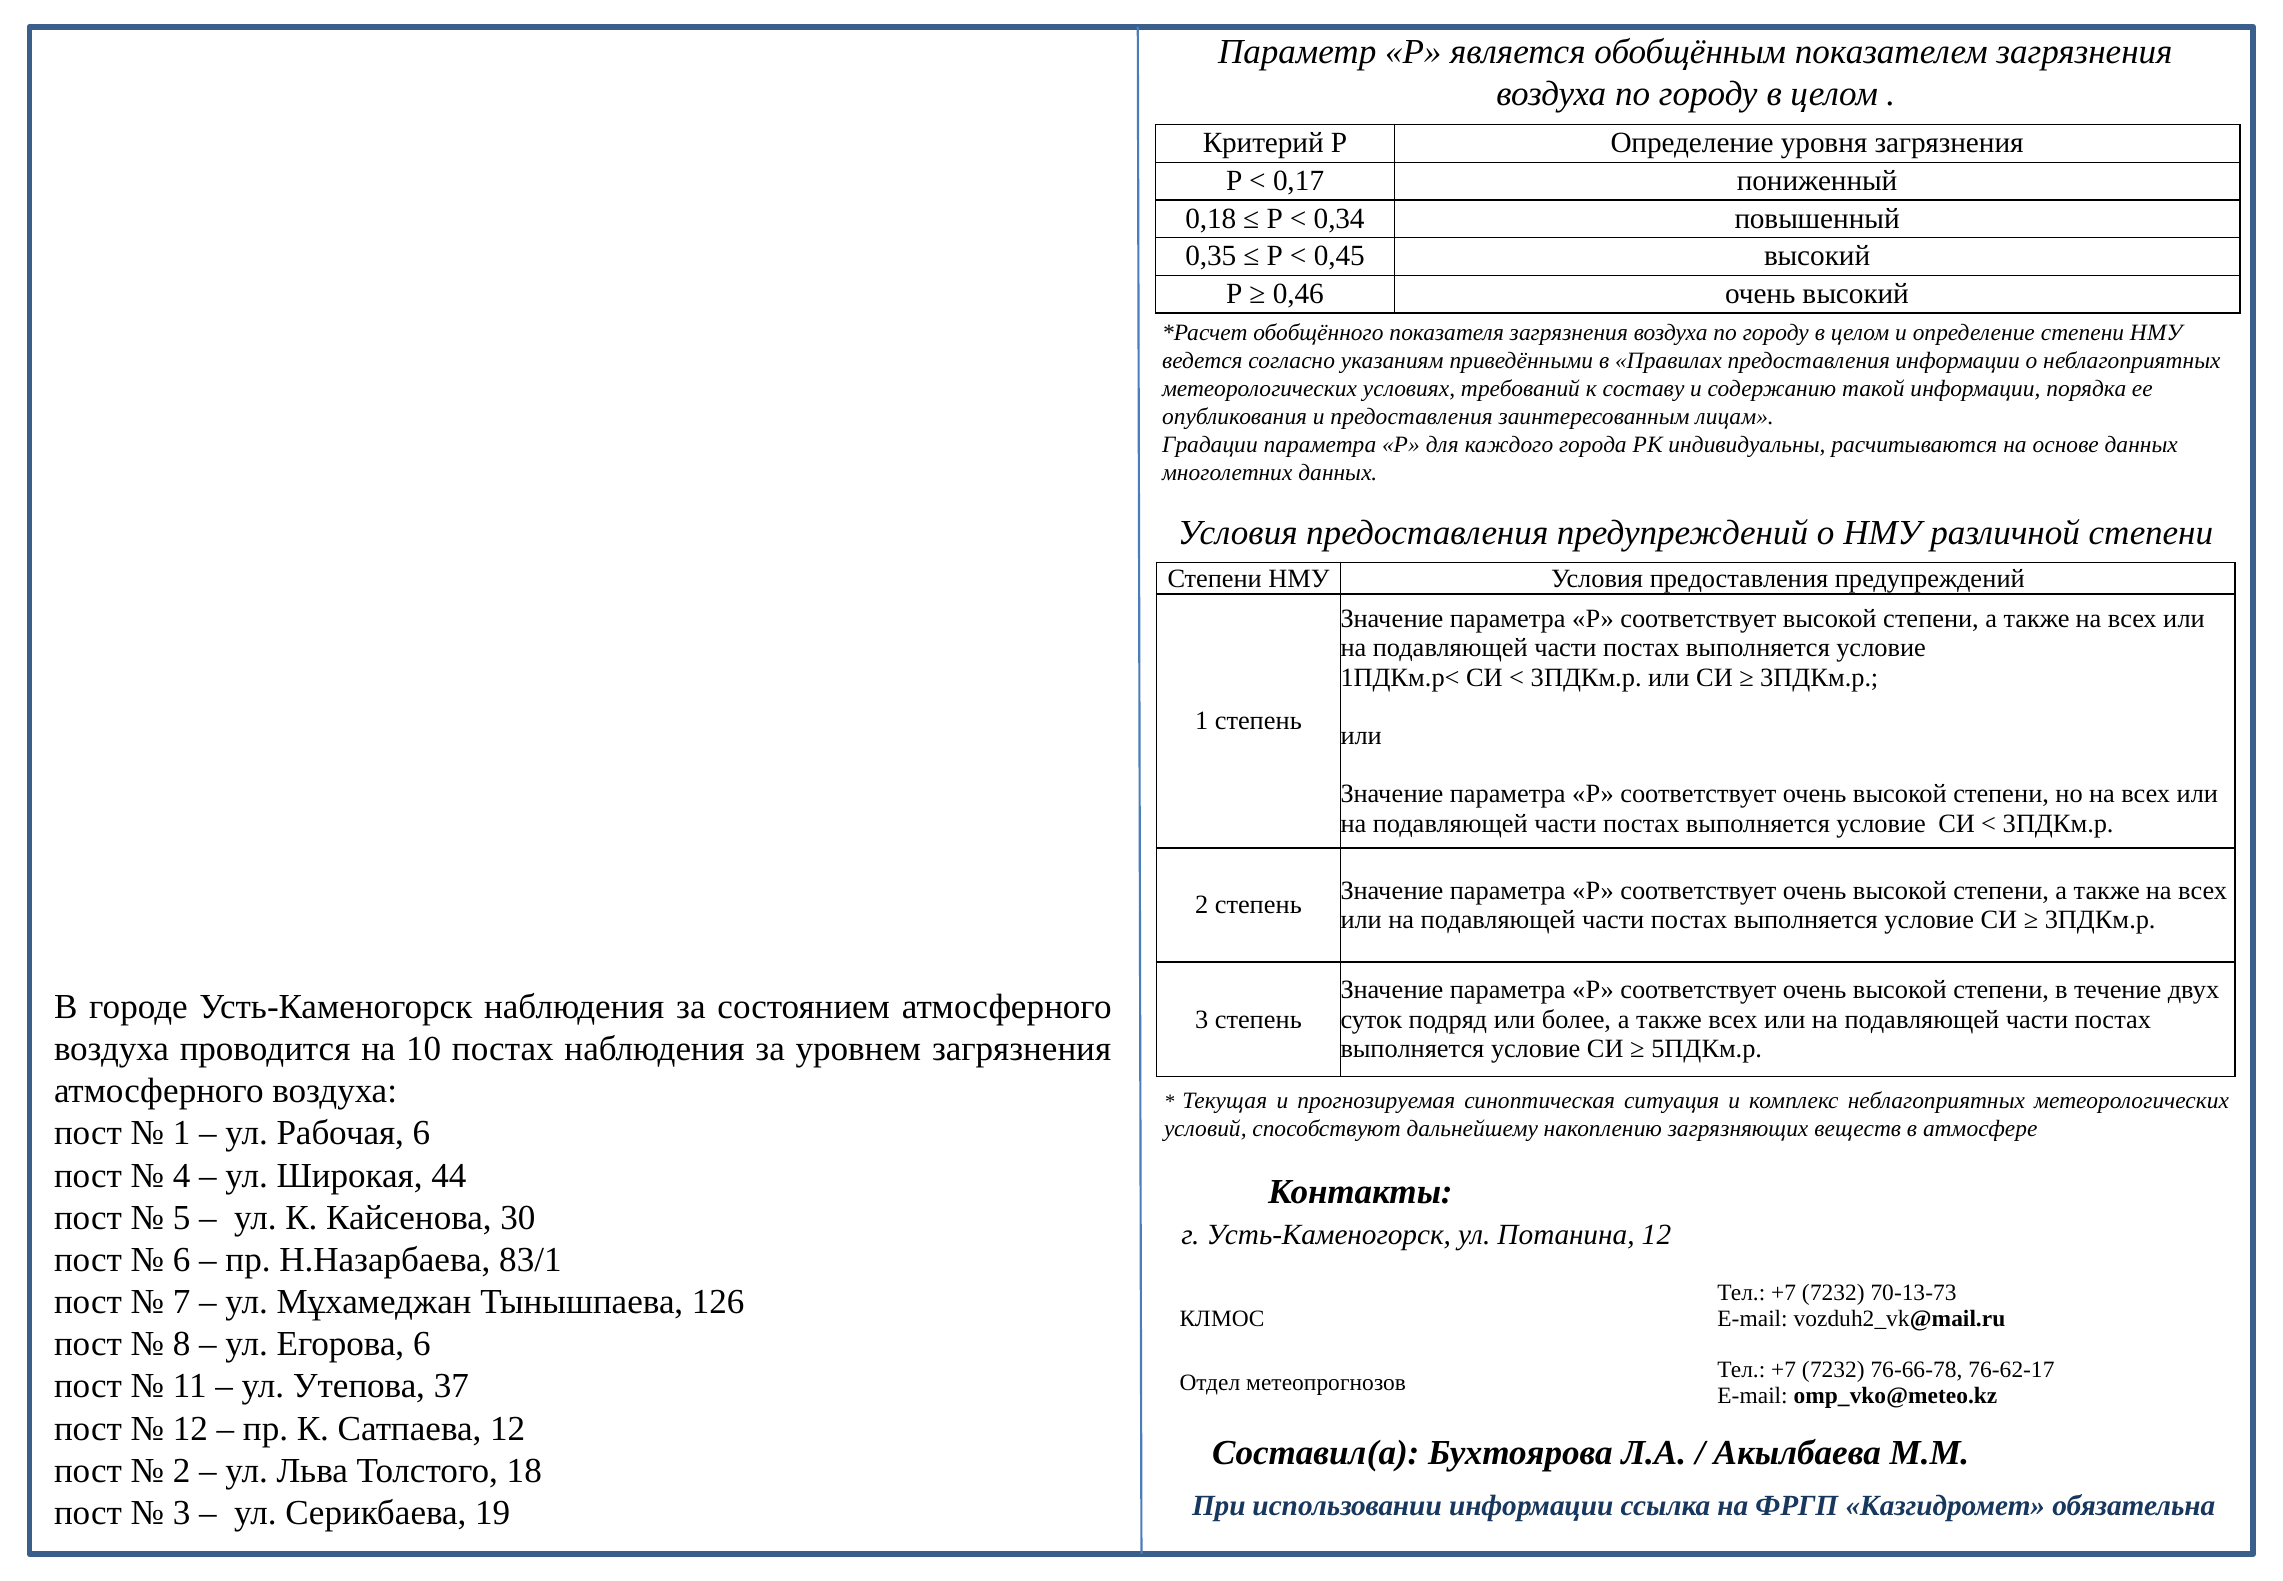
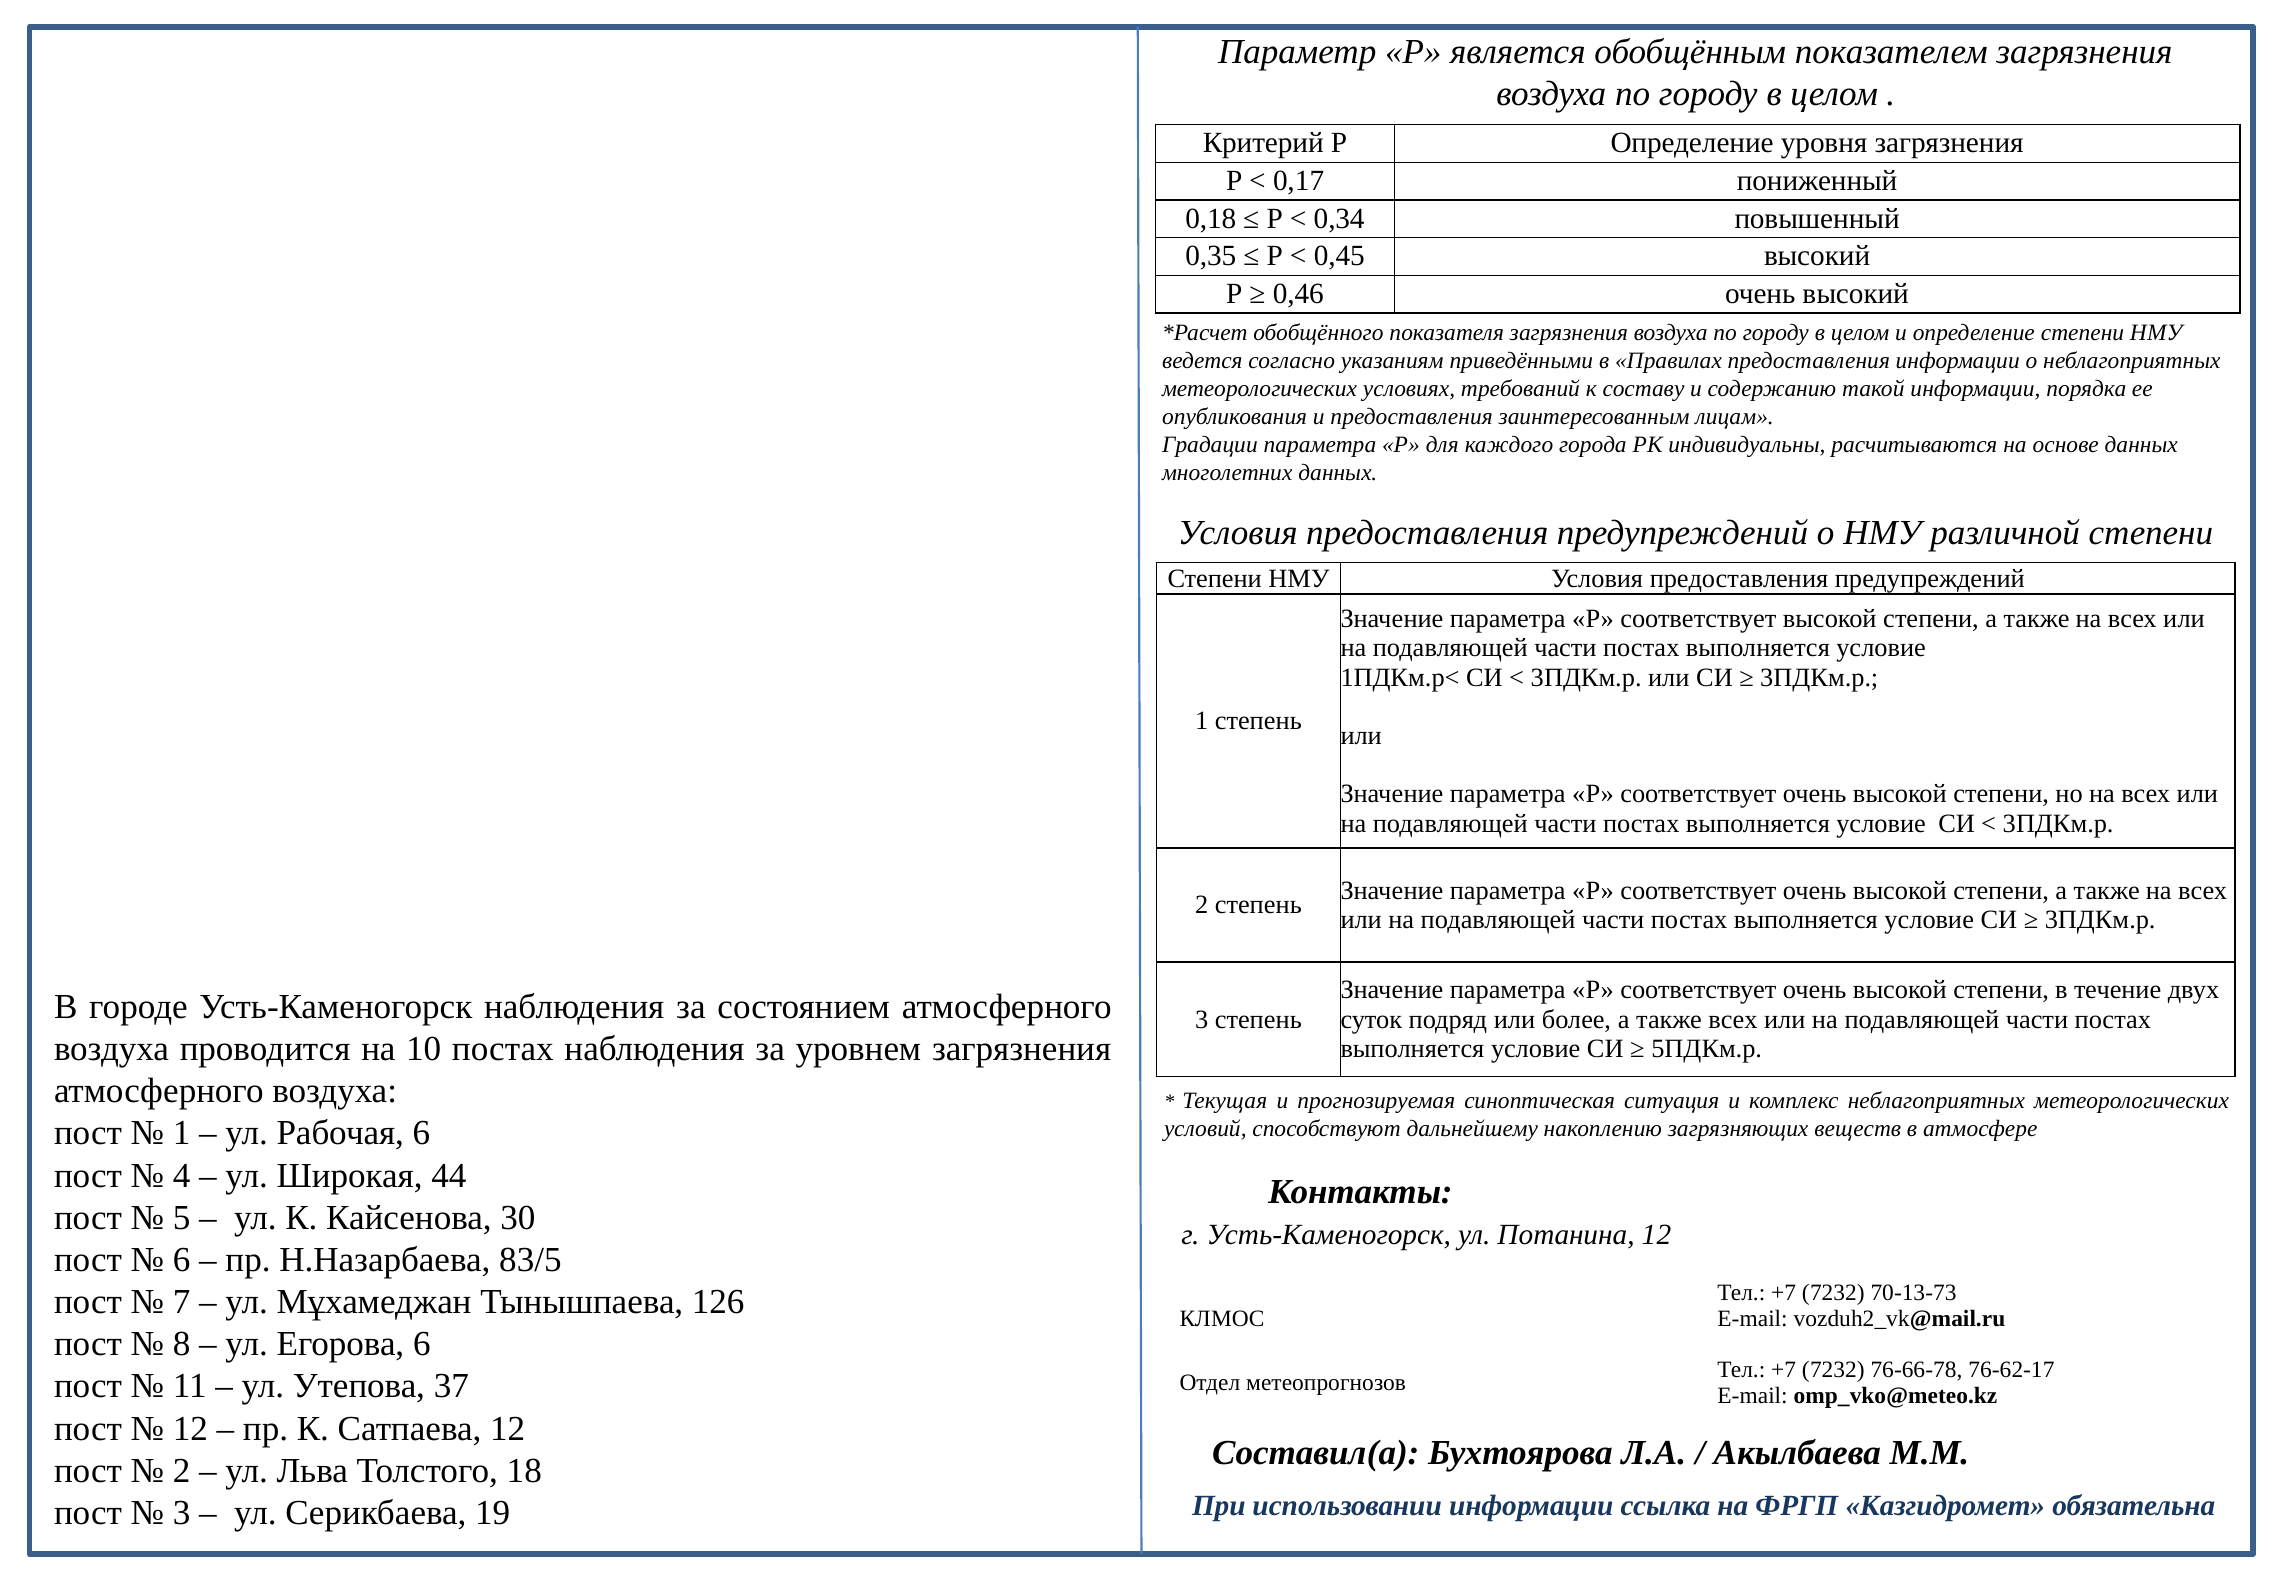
83/1: 83/1 -> 83/5
